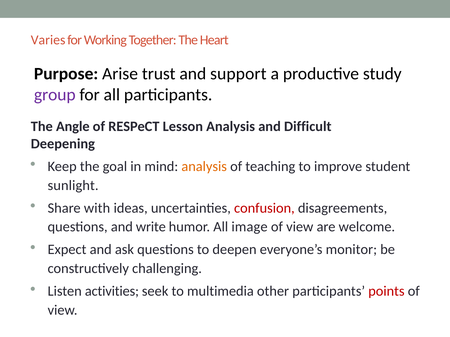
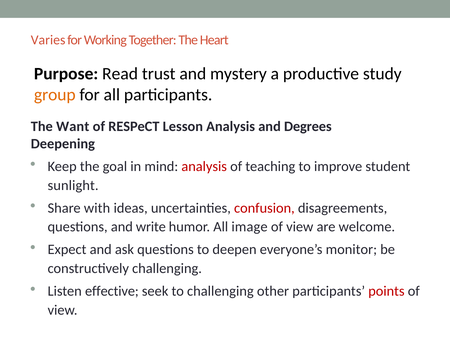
Arise: Arise -> Read
support: support -> mystery
group colour: purple -> orange
Angle: Angle -> Want
Difficult: Difficult -> Degrees
analysis at (204, 167) colour: orange -> red
activities: activities -> effective
to multimedia: multimedia -> challenging
